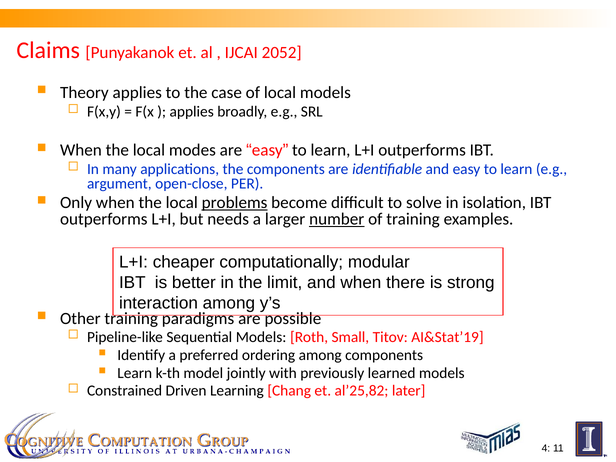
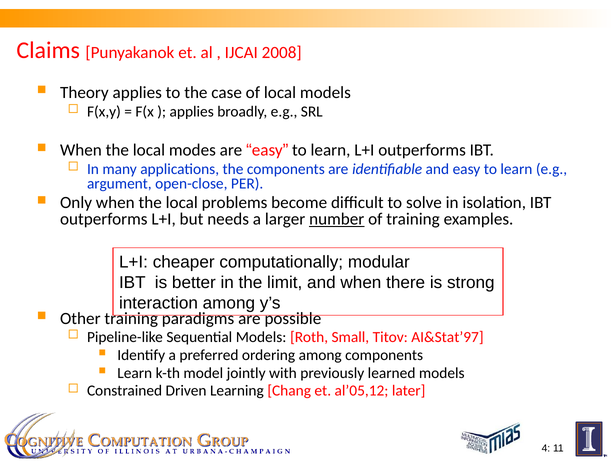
2052: 2052 -> 2008
problems underline: present -> none
AI&Stat’19: AI&Stat’19 -> AI&Stat’97
al’25,82: al’25,82 -> al’05,12
